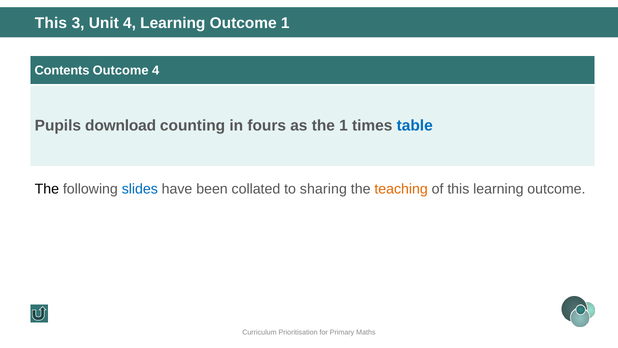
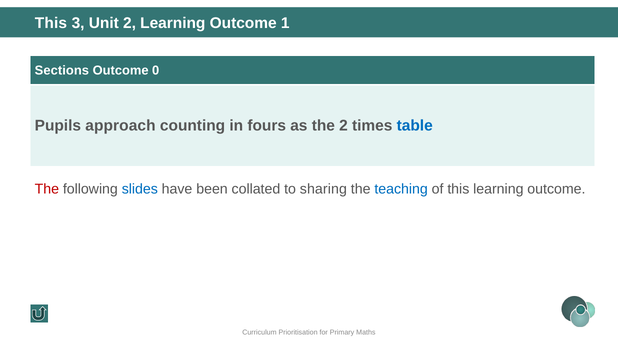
Unit 4: 4 -> 2
Contents: Contents -> Sections
Outcome 4: 4 -> 0
download: download -> approach
the 1: 1 -> 2
The at (47, 189) colour: black -> red
teaching colour: orange -> blue
